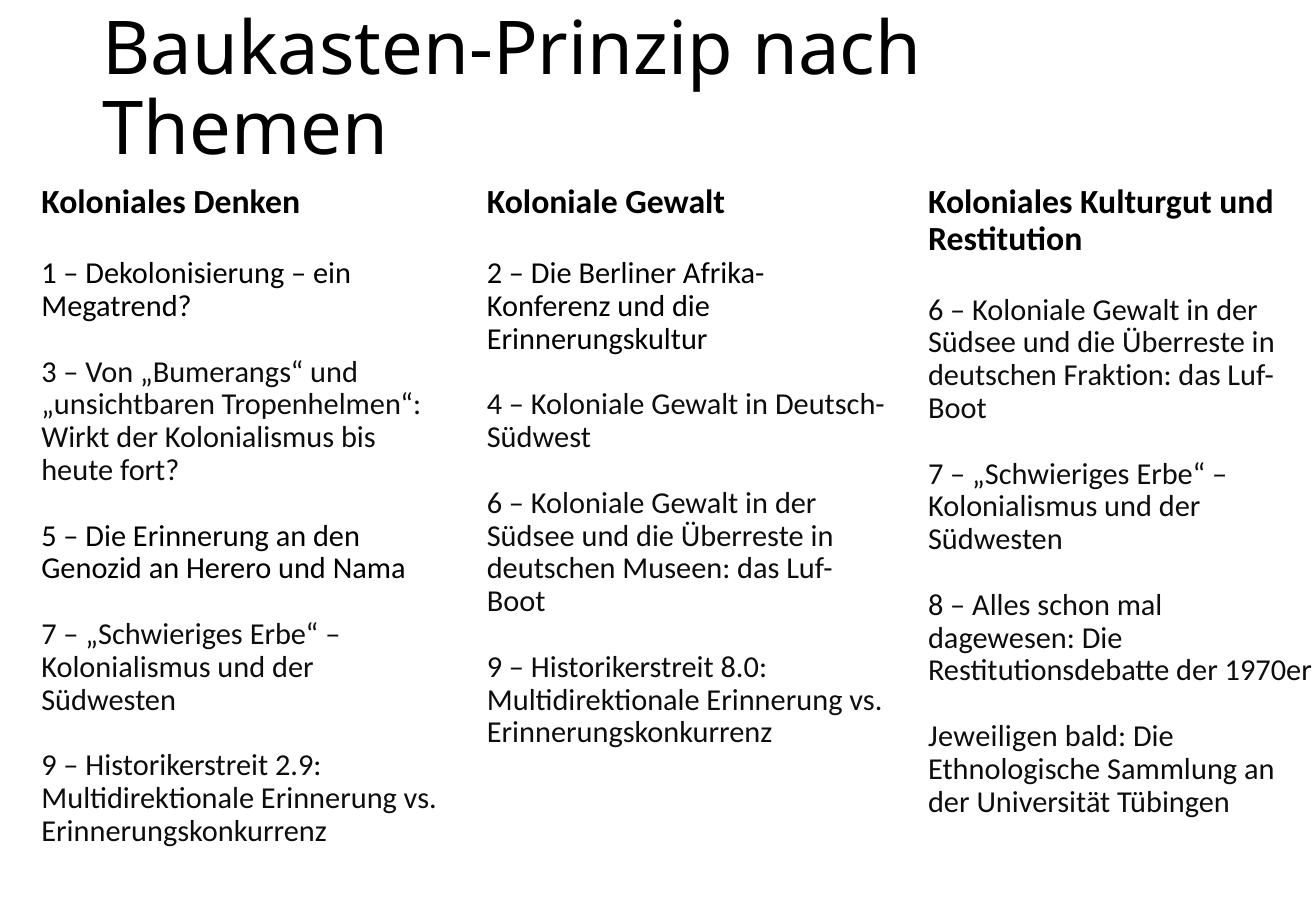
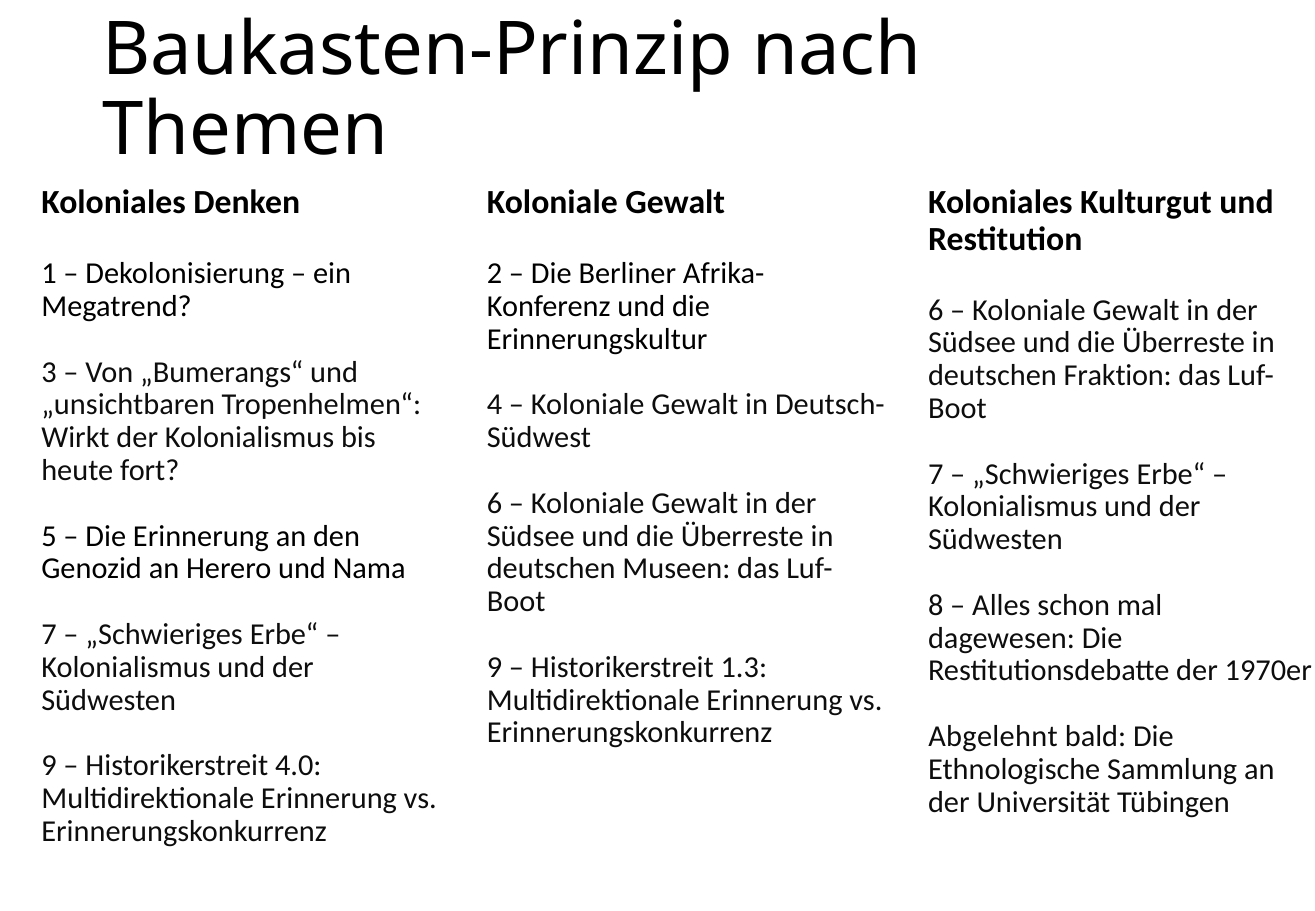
8.0: 8.0 -> 1.3
Jeweiligen: Jeweiligen -> Abgelehnt
2.9: 2.9 -> 4.0
